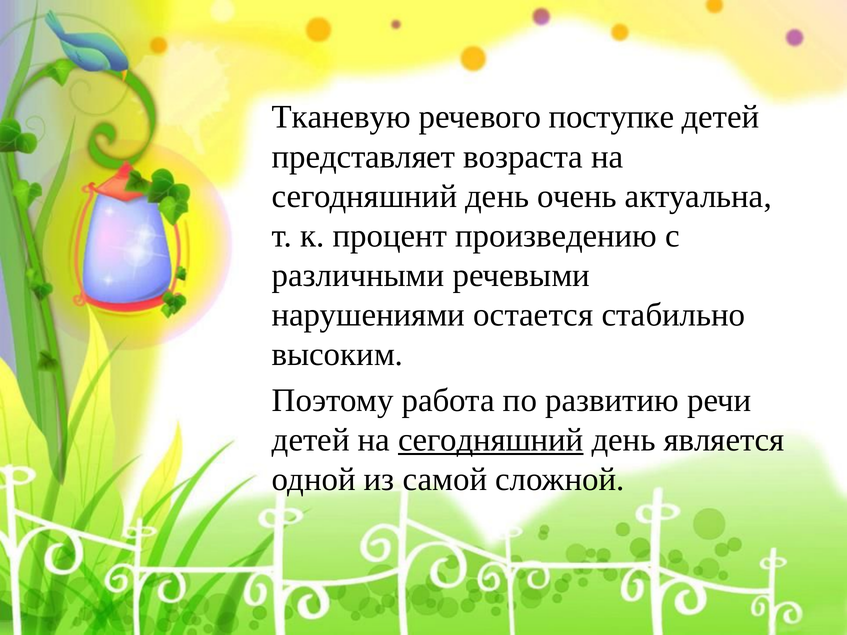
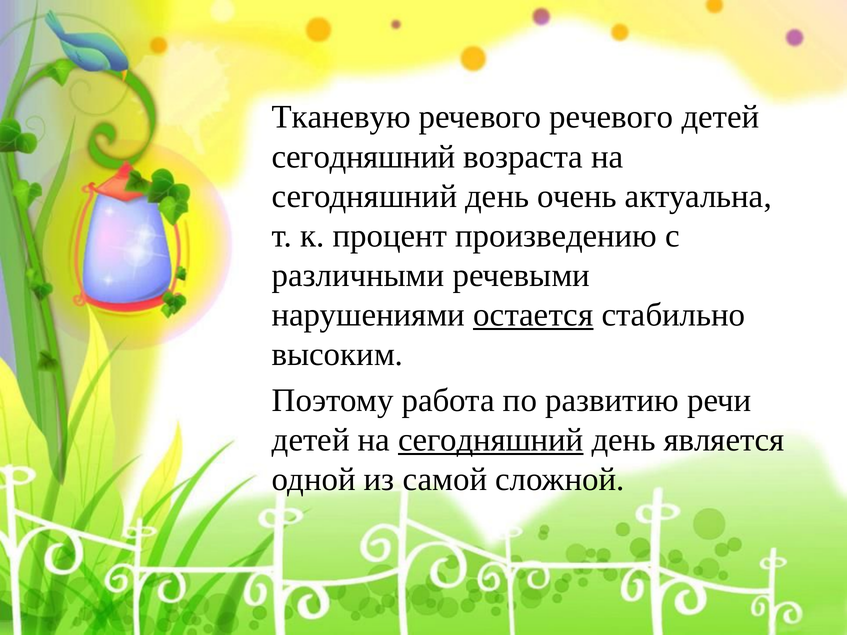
речевого поступке: поступке -> речевого
представляет at (364, 157): представляет -> сегодняшний
остается underline: none -> present
